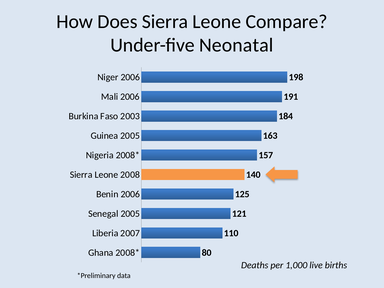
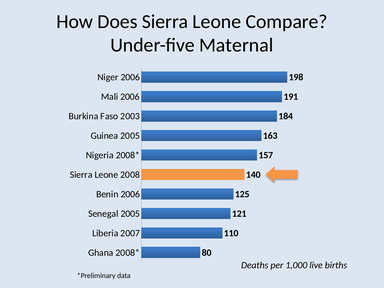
Neonatal: Neonatal -> Maternal
